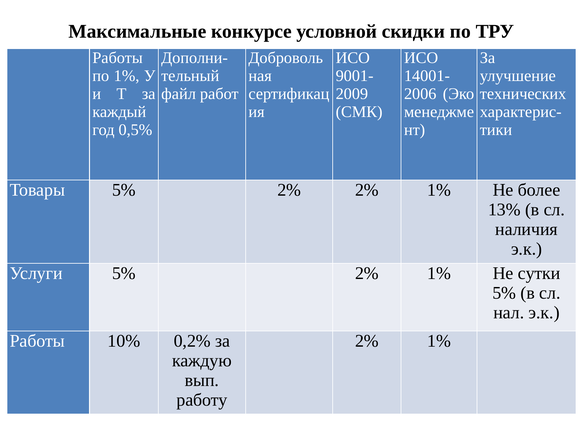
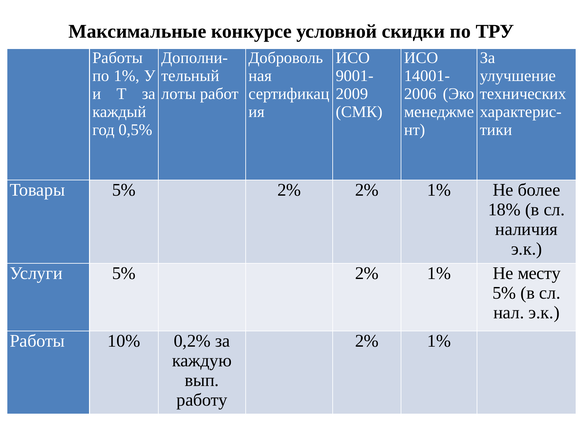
файл: файл -> лоты
13%: 13% -> 18%
сутки: сутки -> месту
